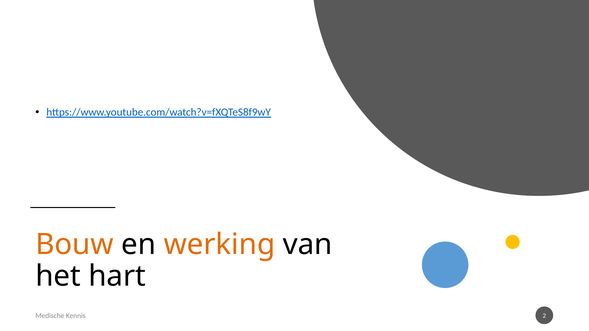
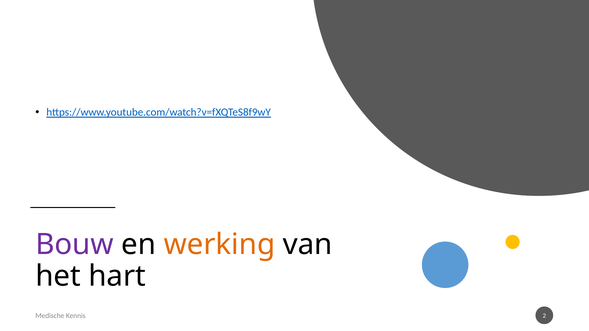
Bouw colour: orange -> purple
